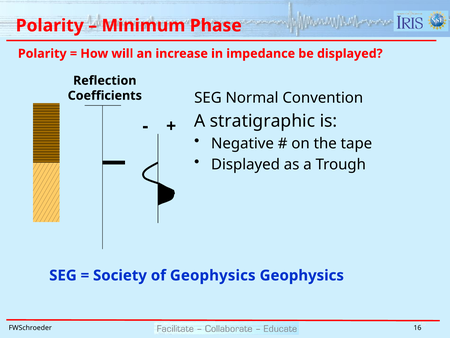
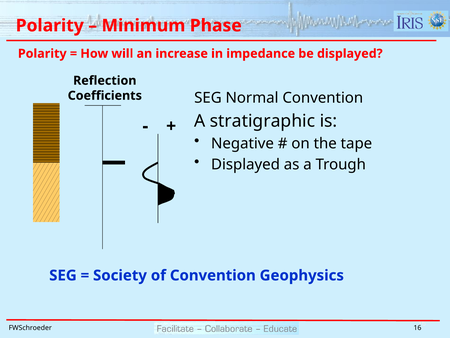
of Geophysics: Geophysics -> Convention
